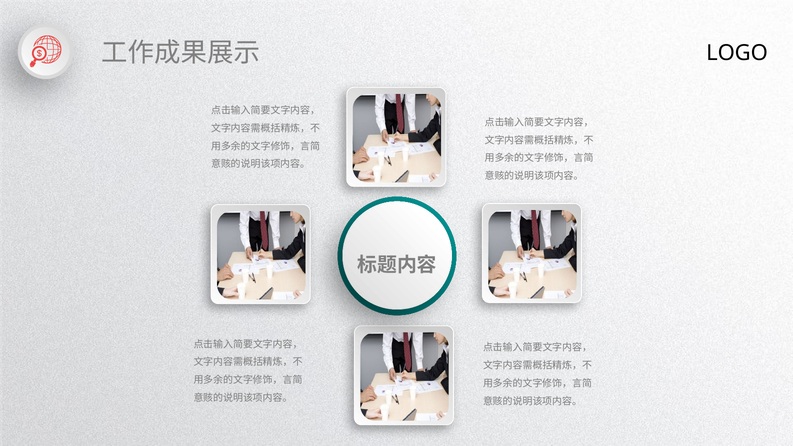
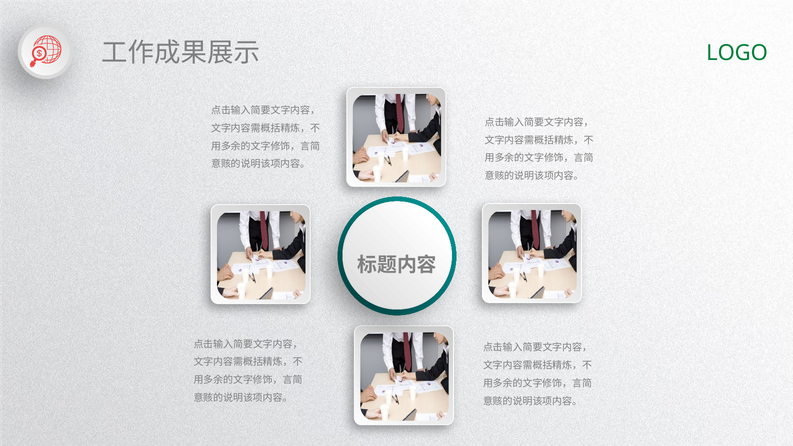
LOGO colour: black -> green
